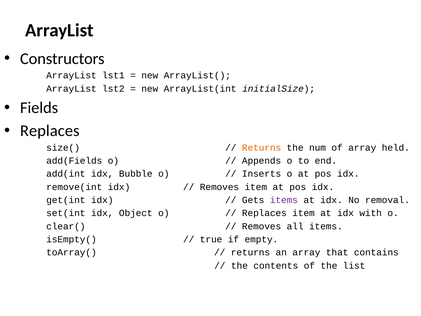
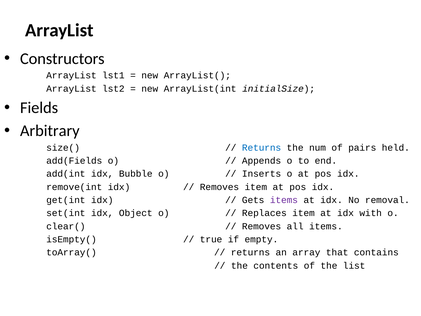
Replaces at (50, 131): Replaces -> Arbitrary
Returns at (262, 148) colour: orange -> blue
of array: array -> pairs
